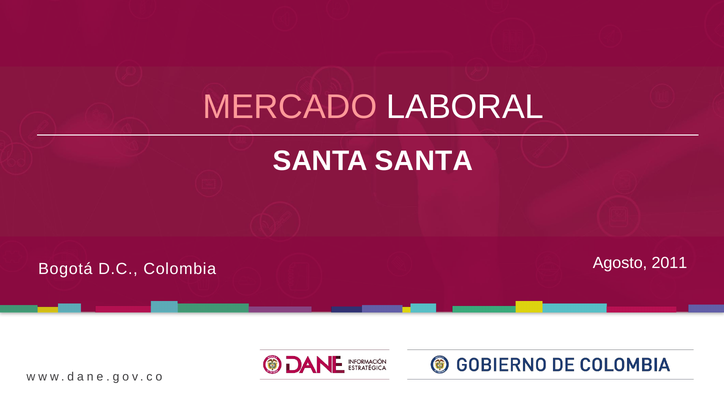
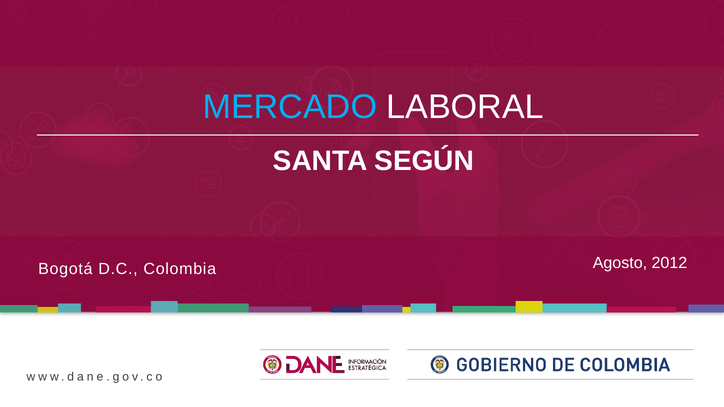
MERCADO colour: pink -> light blue
SANTA SANTA: SANTA -> SEGÚN
2011: 2011 -> 2012
